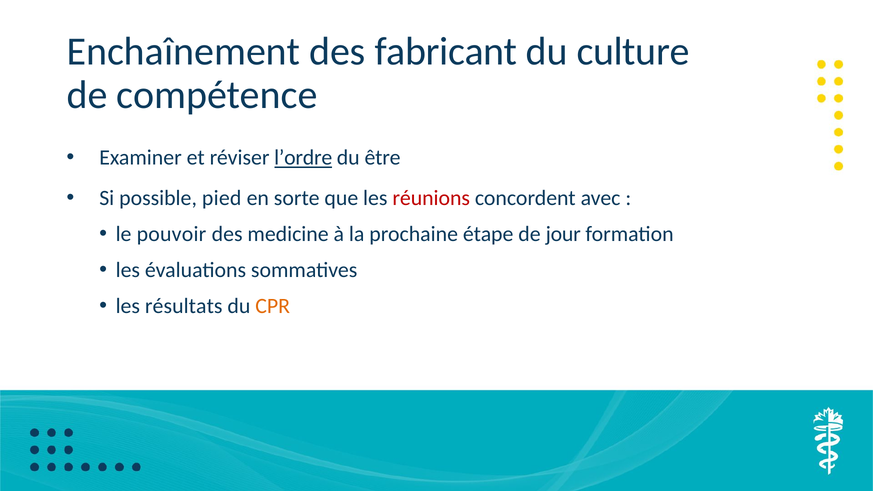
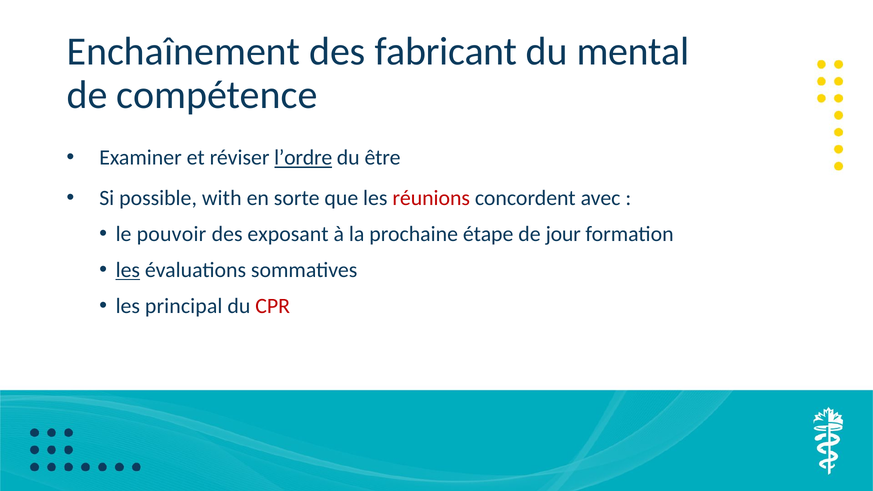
culture: culture -> mental
pied: pied -> with
medicine: medicine -> exposant
les at (128, 270) underline: none -> present
résultats: résultats -> principal
CPR colour: orange -> red
